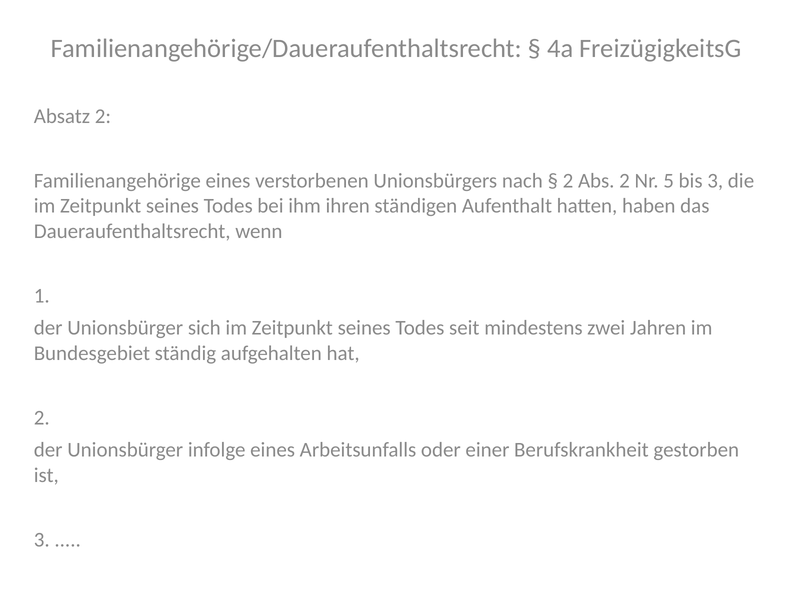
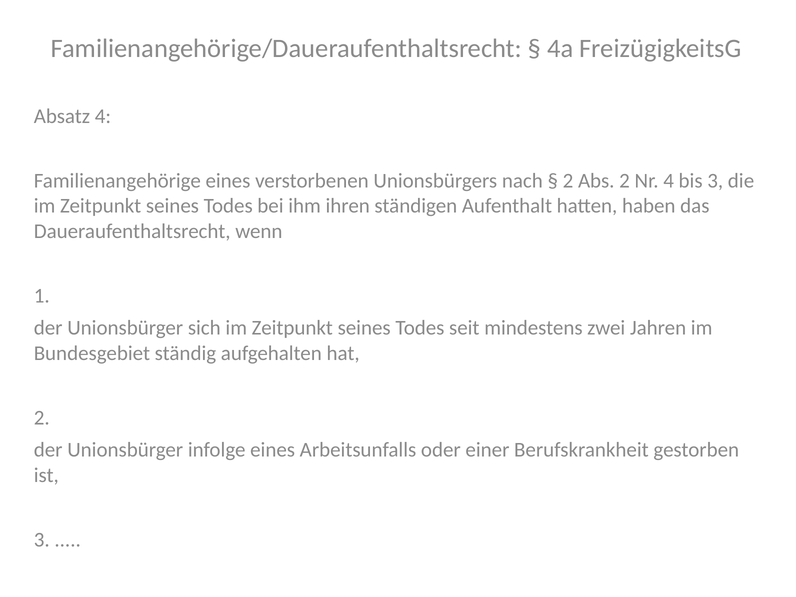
Absatz 2: 2 -> 4
Nr 5: 5 -> 4
